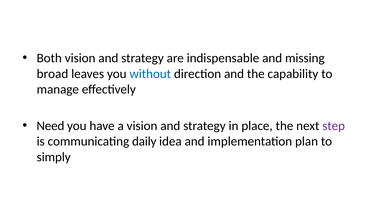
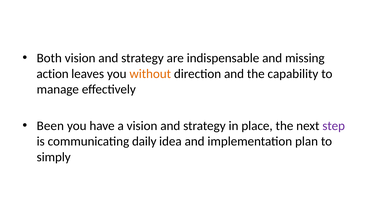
broad: broad -> action
without colour: blue -> orange
Need: Need -> Been
